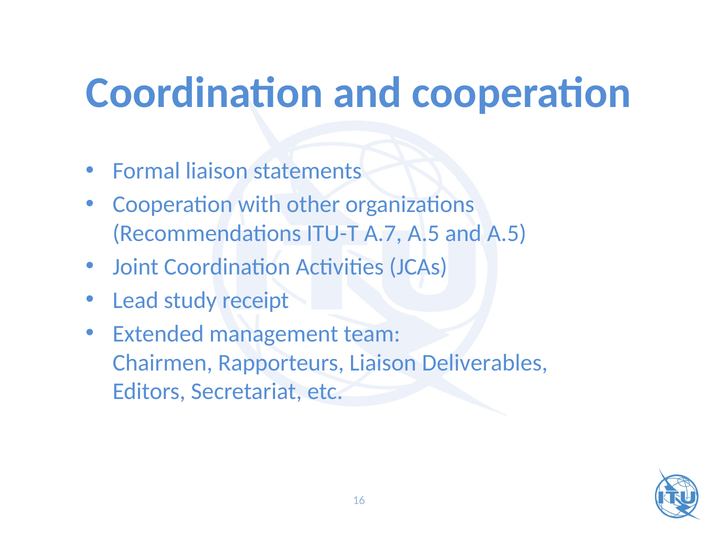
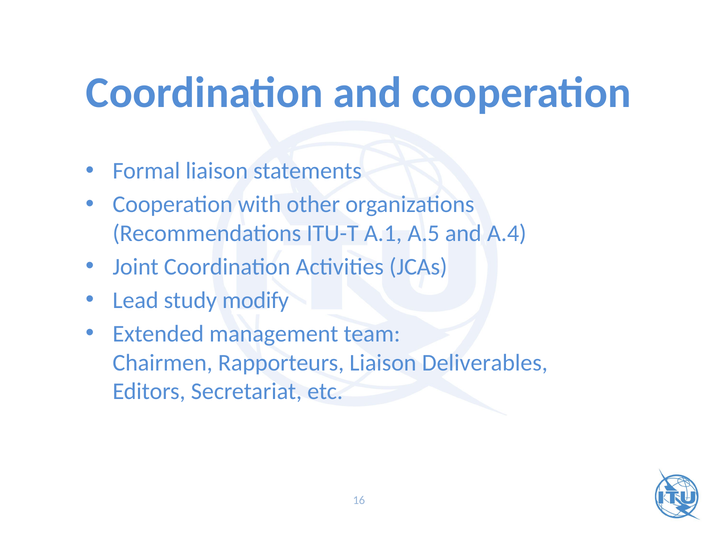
A.7: A.7 -> A.1
and A.5: A.5 -> A.4
receipt: receipt -> modify
